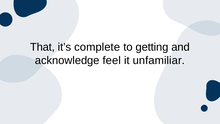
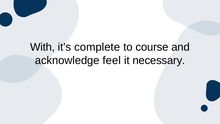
That: That -> With
getting: getting -> course
unfamiliar: unfamiliar -> necessary
